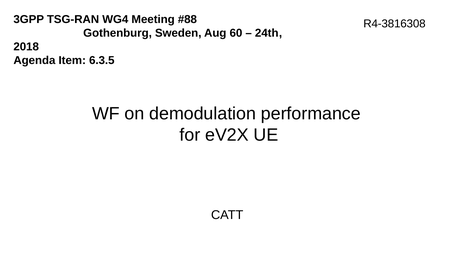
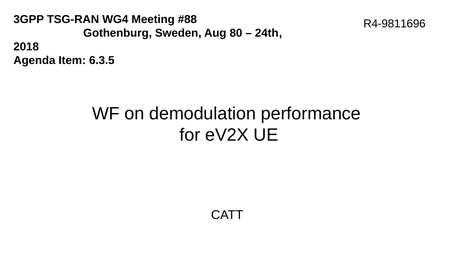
R4-3816308: R4-3816308 -> R4-9811696
60: 60 -> 80
